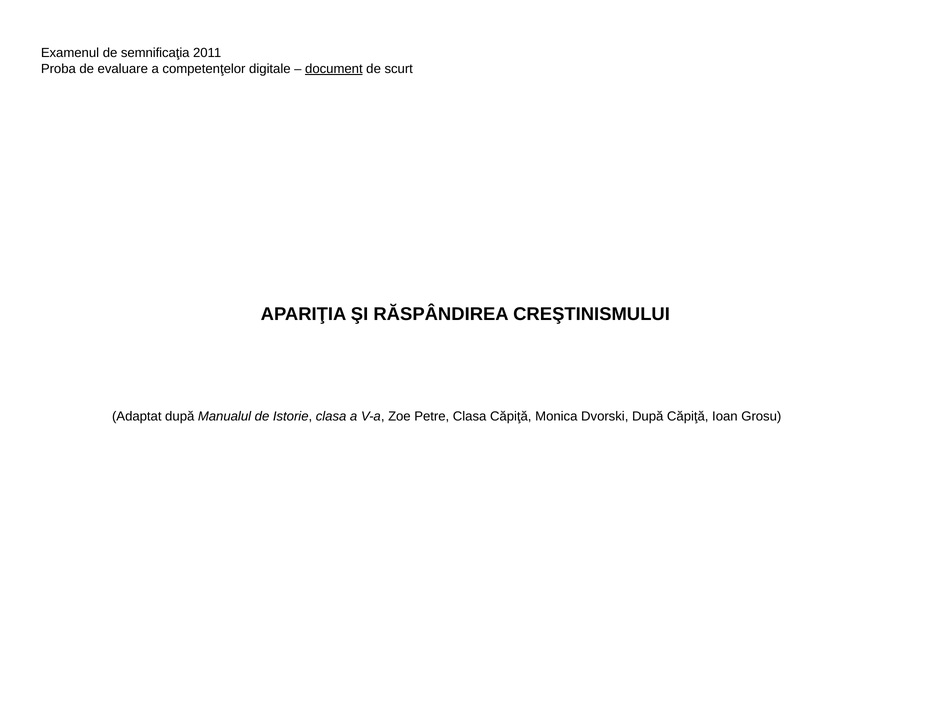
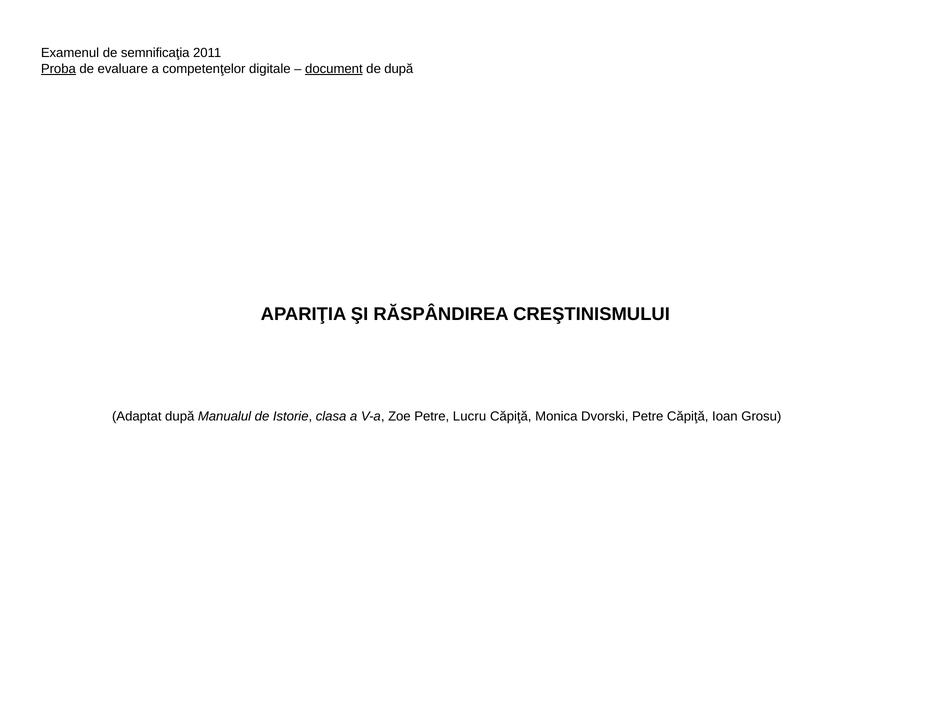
Proba underline: none -> present
de scurt: scurt -> după
Petre Clasa: Clasa -> Lucru
Dvorski După: După -> Petre
